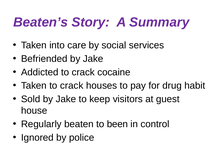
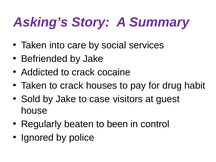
Beaten’s: Beaten’s -> Asking’s
keep: keep -> case
